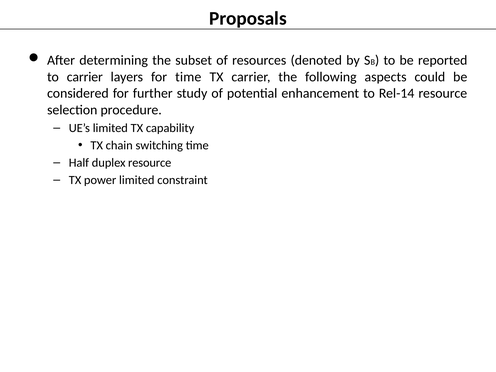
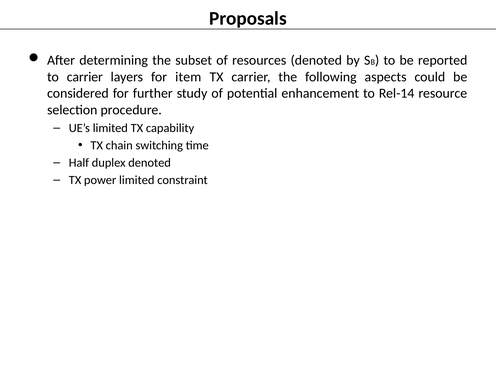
for time: time -> item
duplex resource: resource -> denoted
